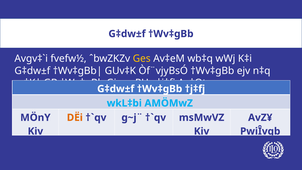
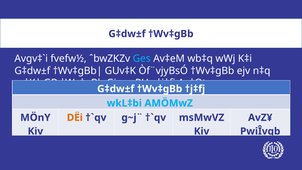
Ges colour: yellow -> light blue
